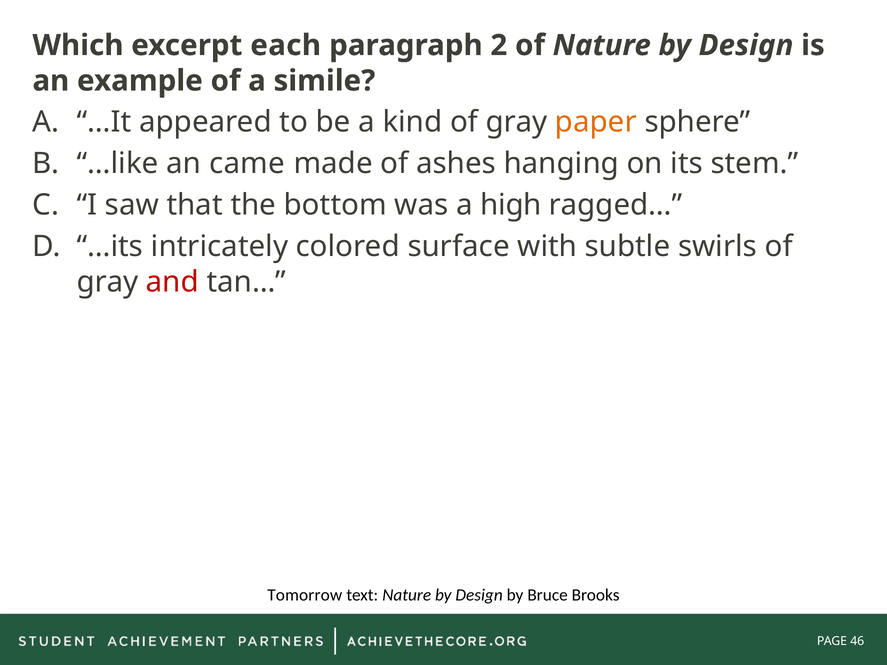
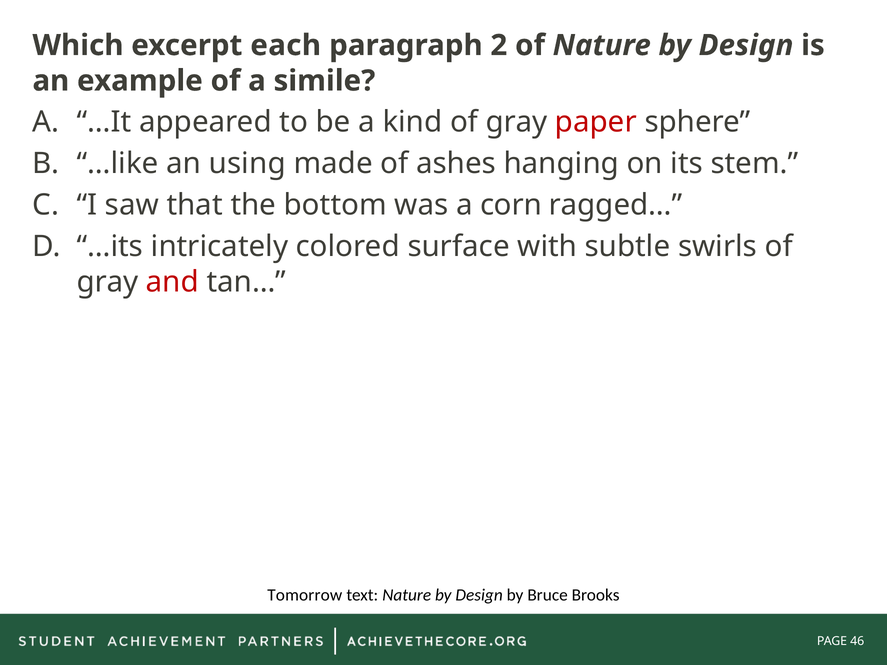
paper colour: orange -> red
came: came -> using
high: high -> corn
